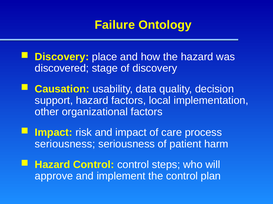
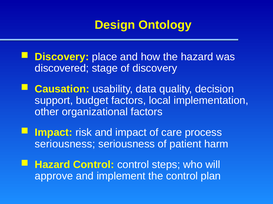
Failure: Failure -> Design
support hazard: hazard -> budget
